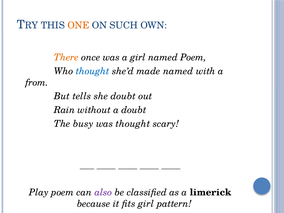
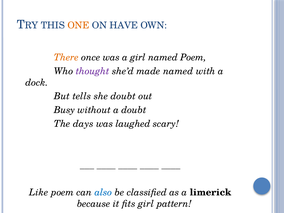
SUCH: SUCH -> HAVE
thought at (93, 71) colour: blue -> purple
from: from -> dock
Rain: Rain -> Busy
busy: busy -> days
was thought: thought -> laughed
Play: Play -> Like
also colour: purple -> blue
